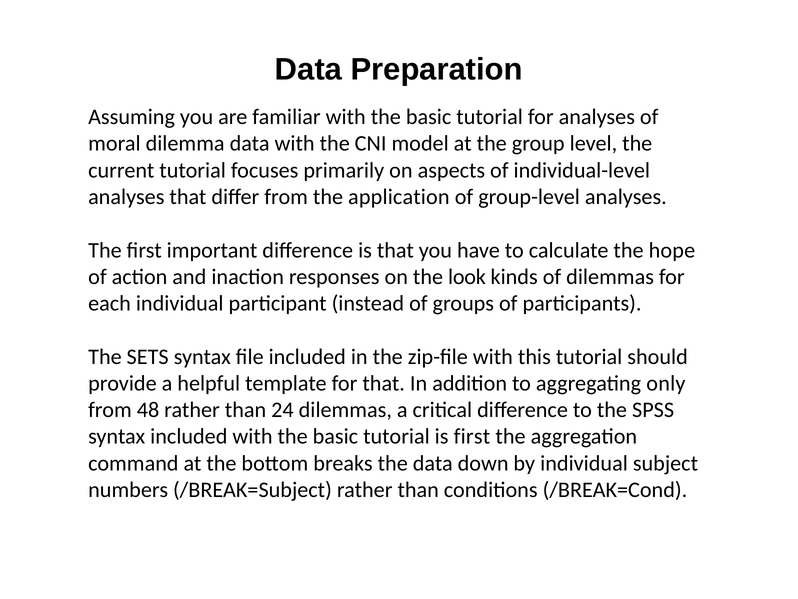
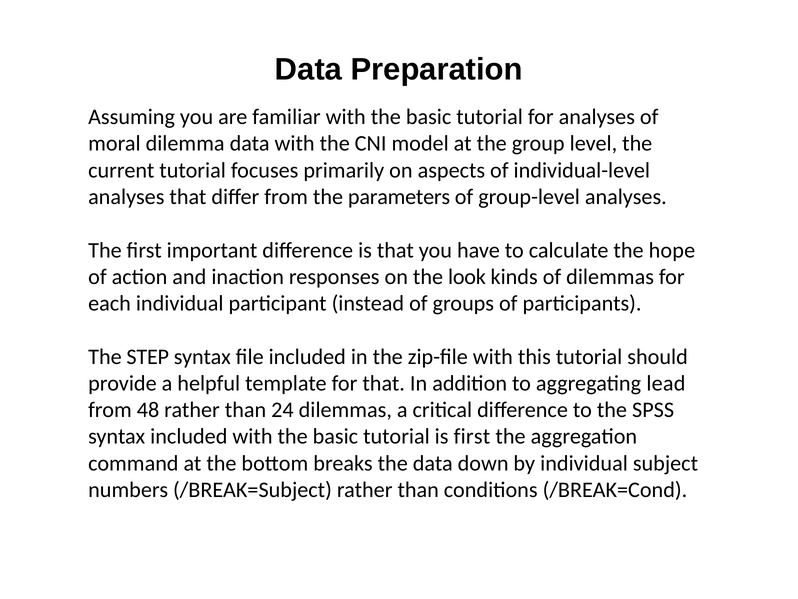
application: application -> parameters
SETS: SETS -> STEP
only: only -> lead
